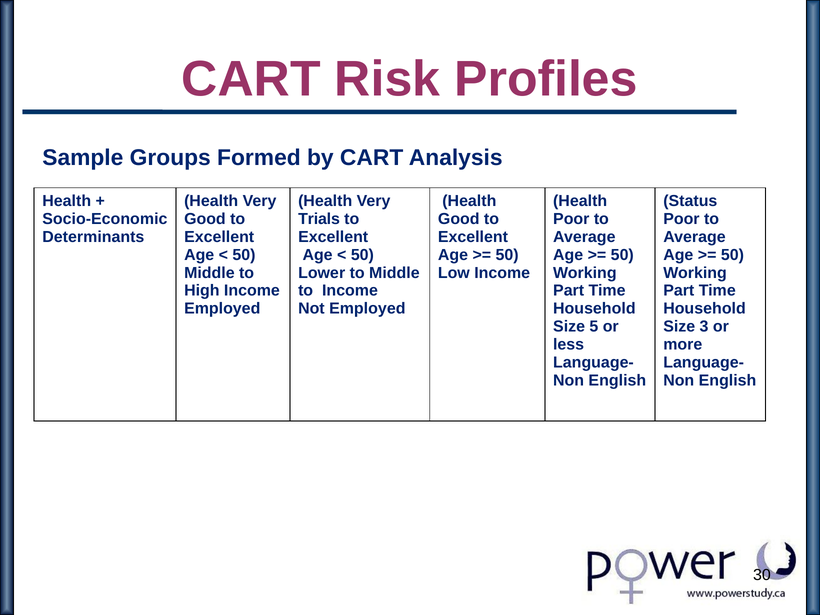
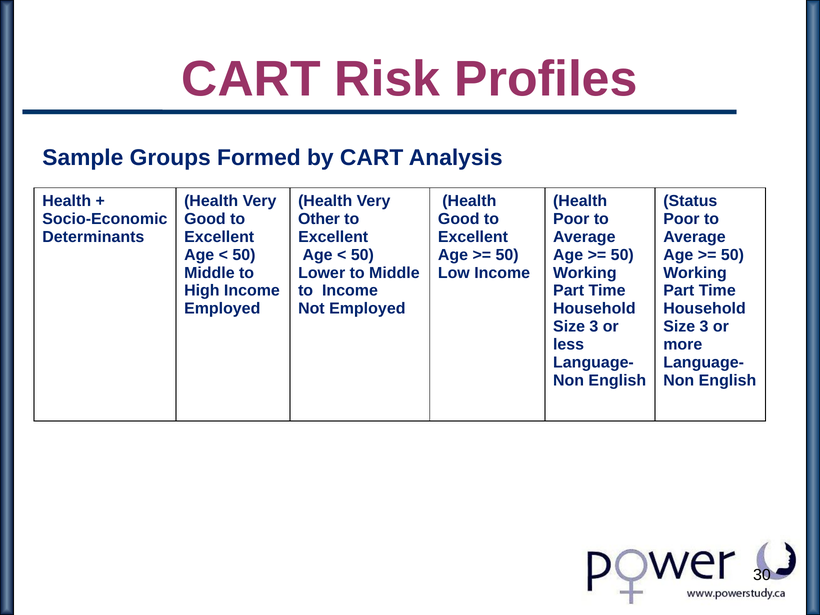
Trials: Trials -> Other
5 at (594, 327): 5 -> 3
